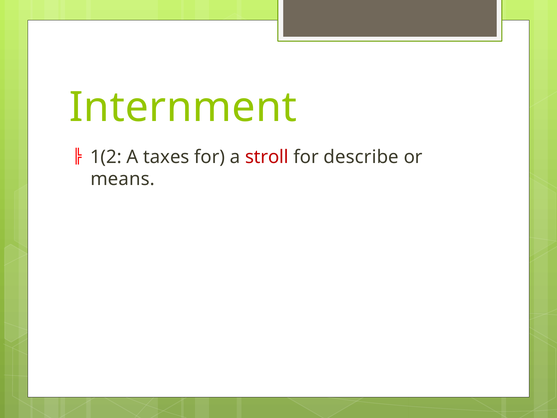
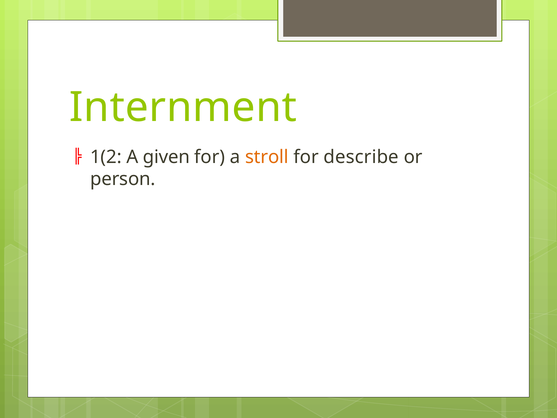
taxes: taxes -> given
stroll colour: red -> orange
means: means -> person
